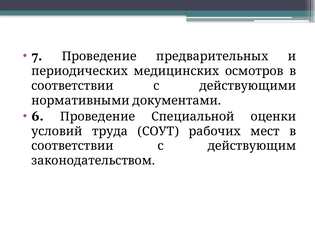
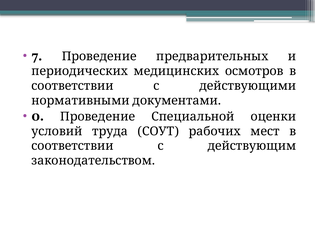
6: 6 -> 0
